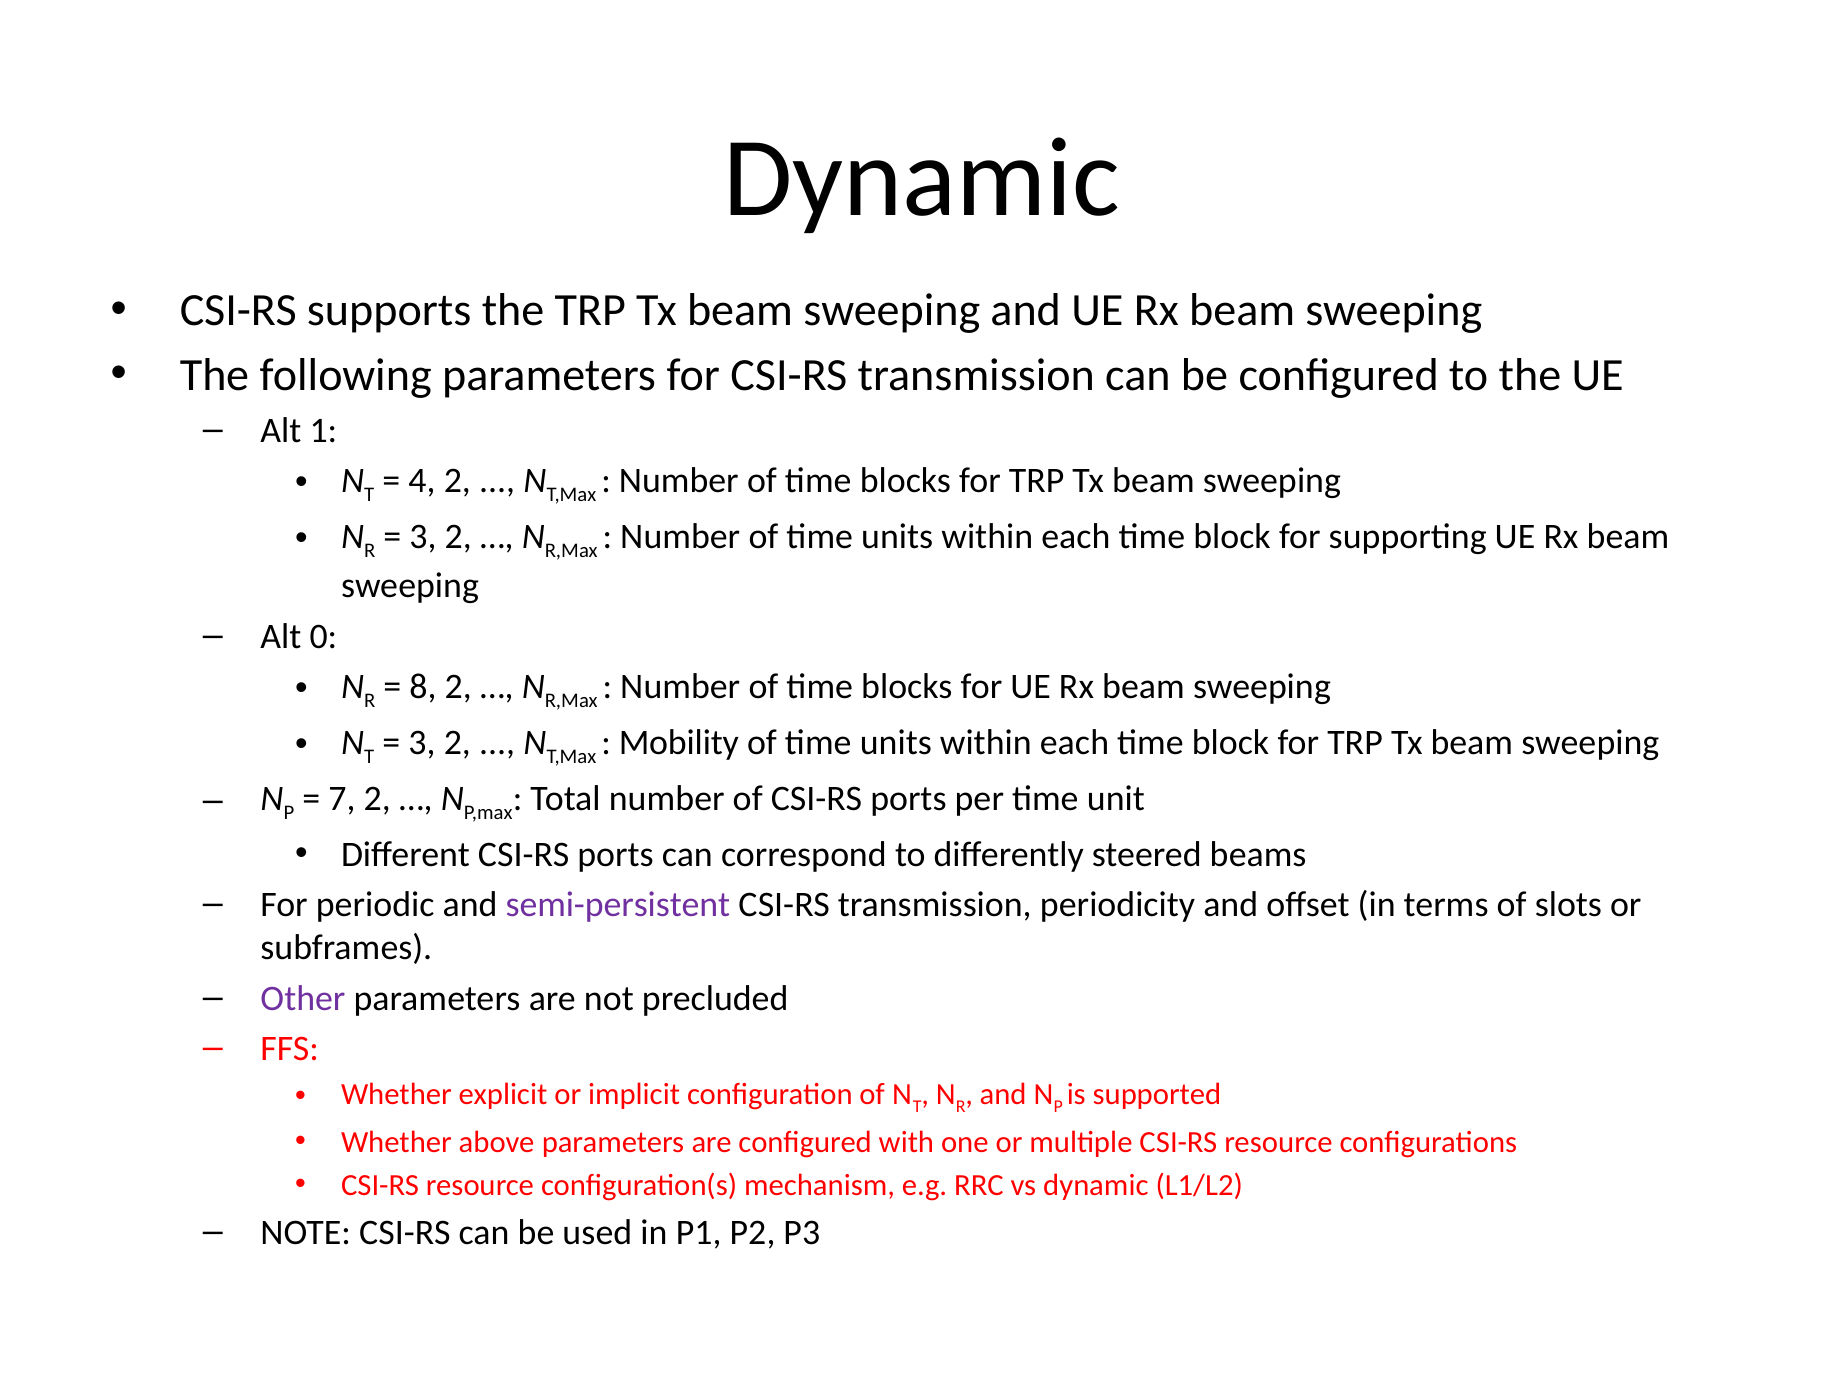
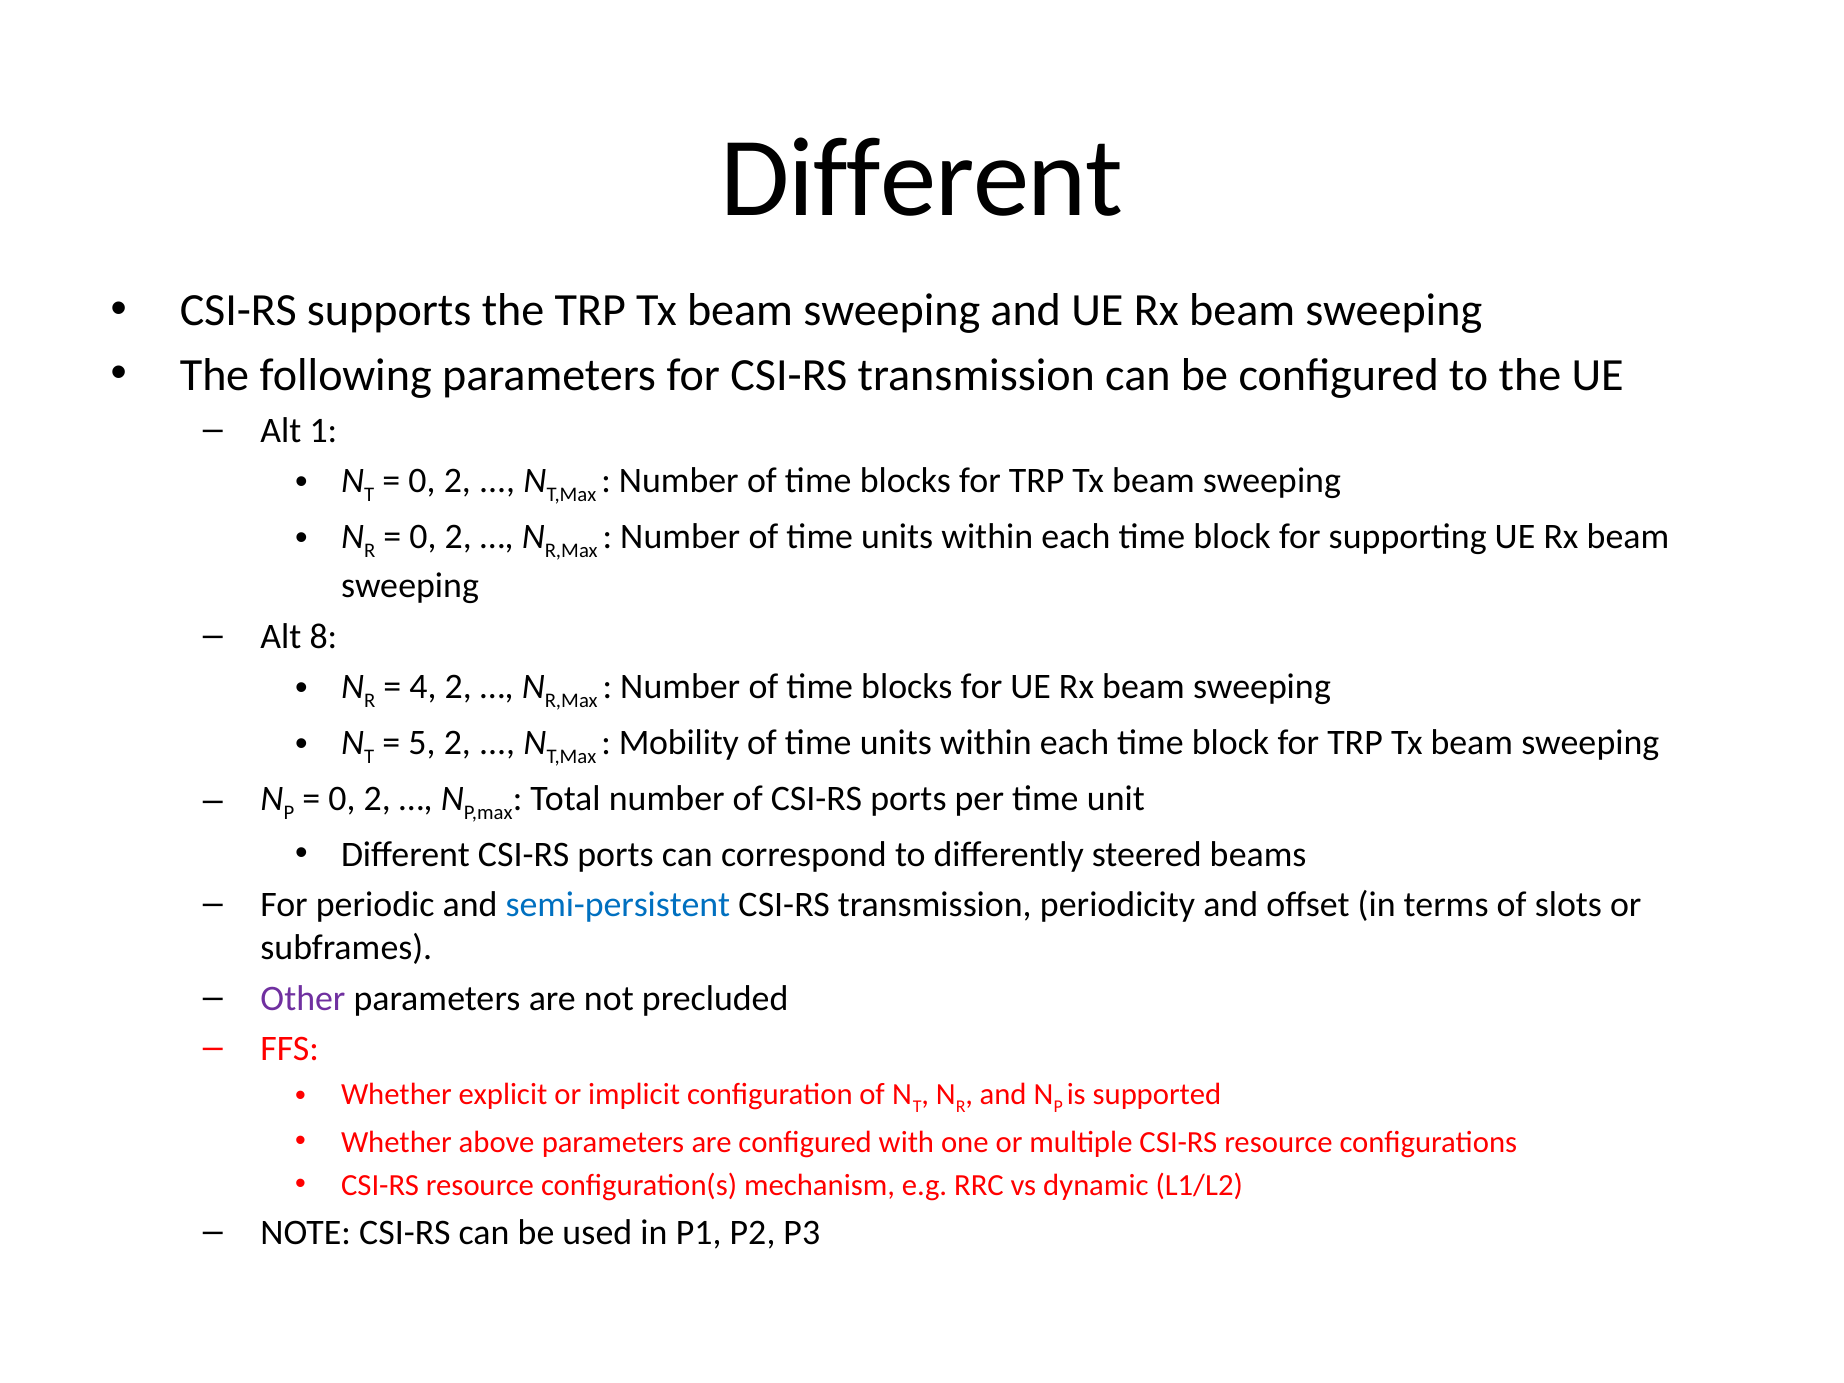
Dynamic at (922, 179): Dynamic -> Different
4 at (422, 481): 4 -> 0
3 at (423, 537): 3 -> 0
0: 0 -> 8
8: 8 -> 4
3 at (422, 743): 3 -> 5
7 at (342, 799): 7 -> 0
semi-persistent colour: purple -> blue
